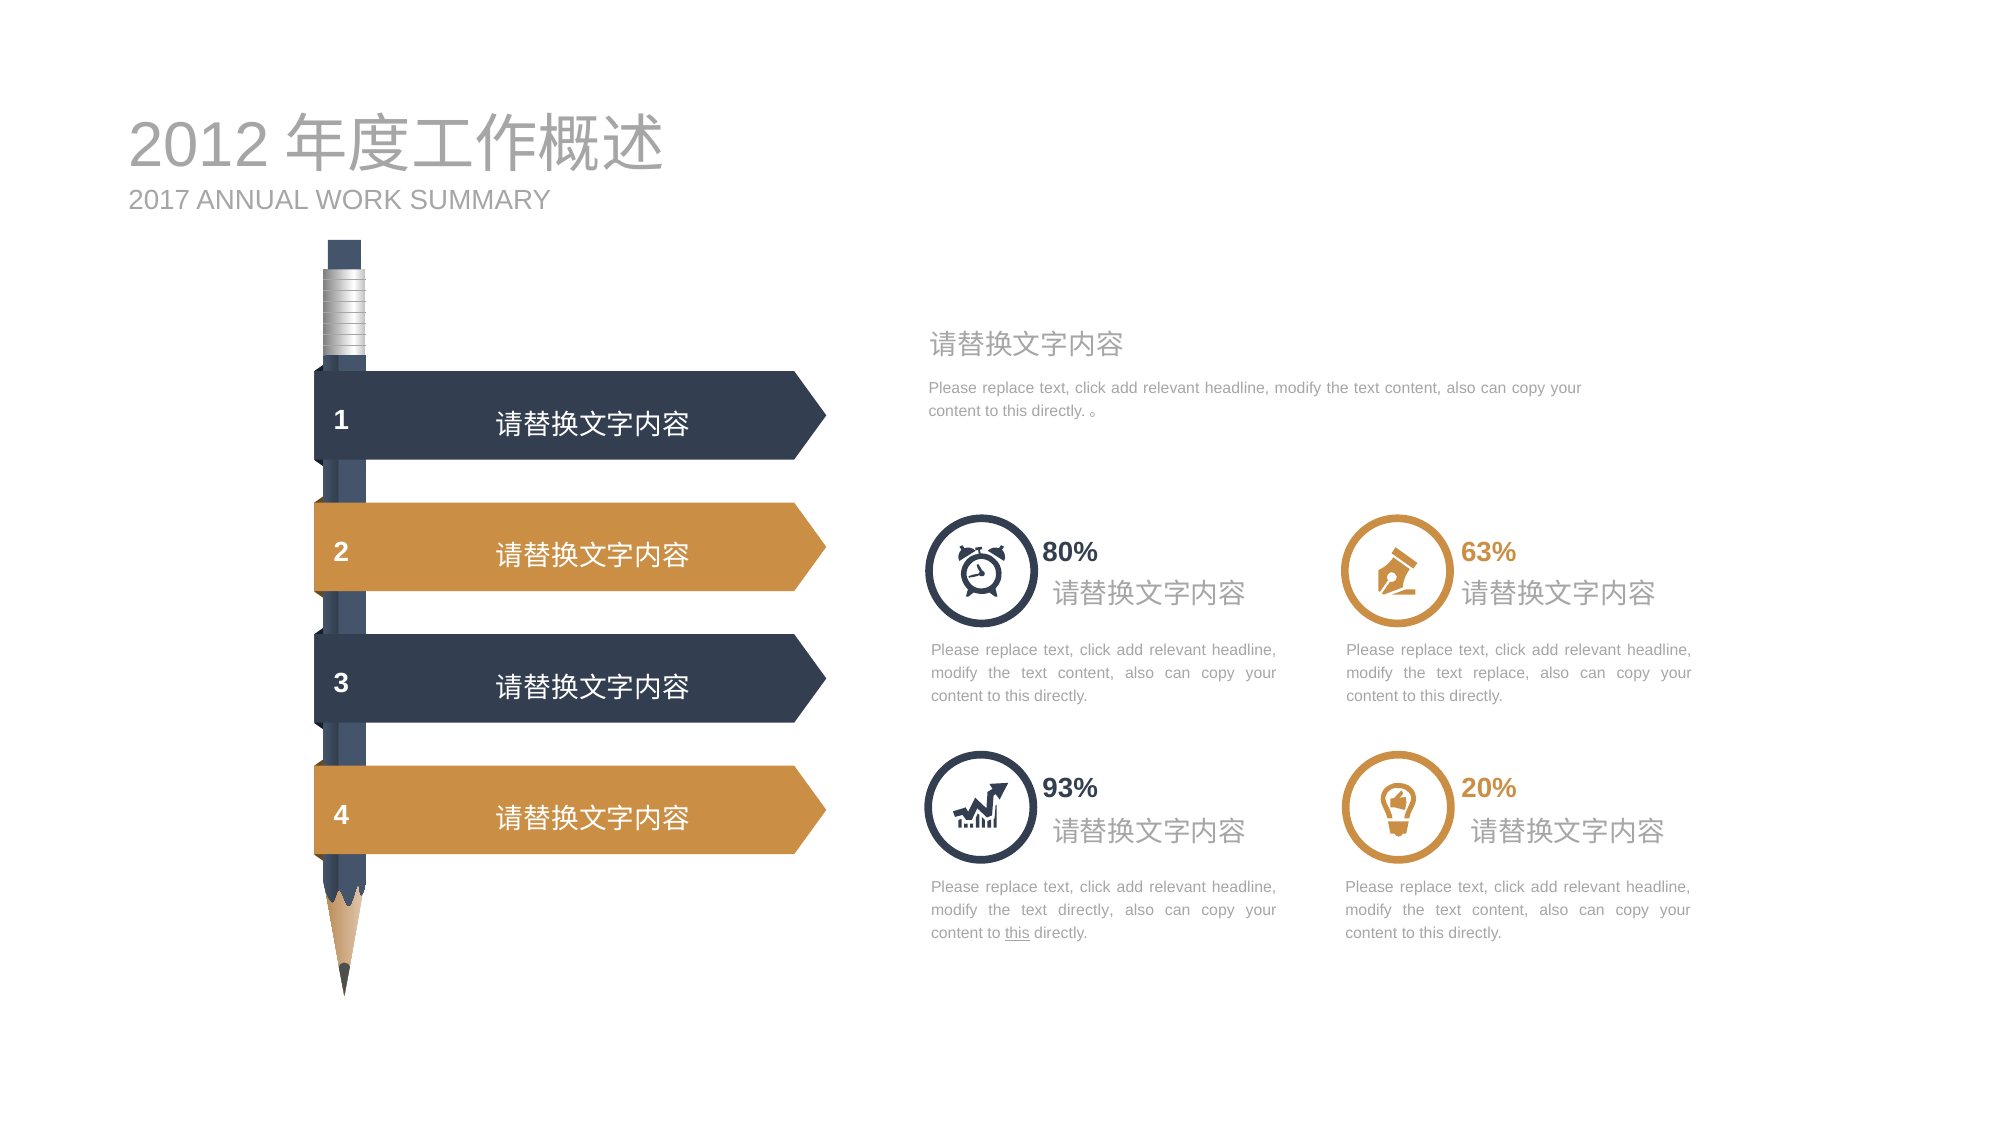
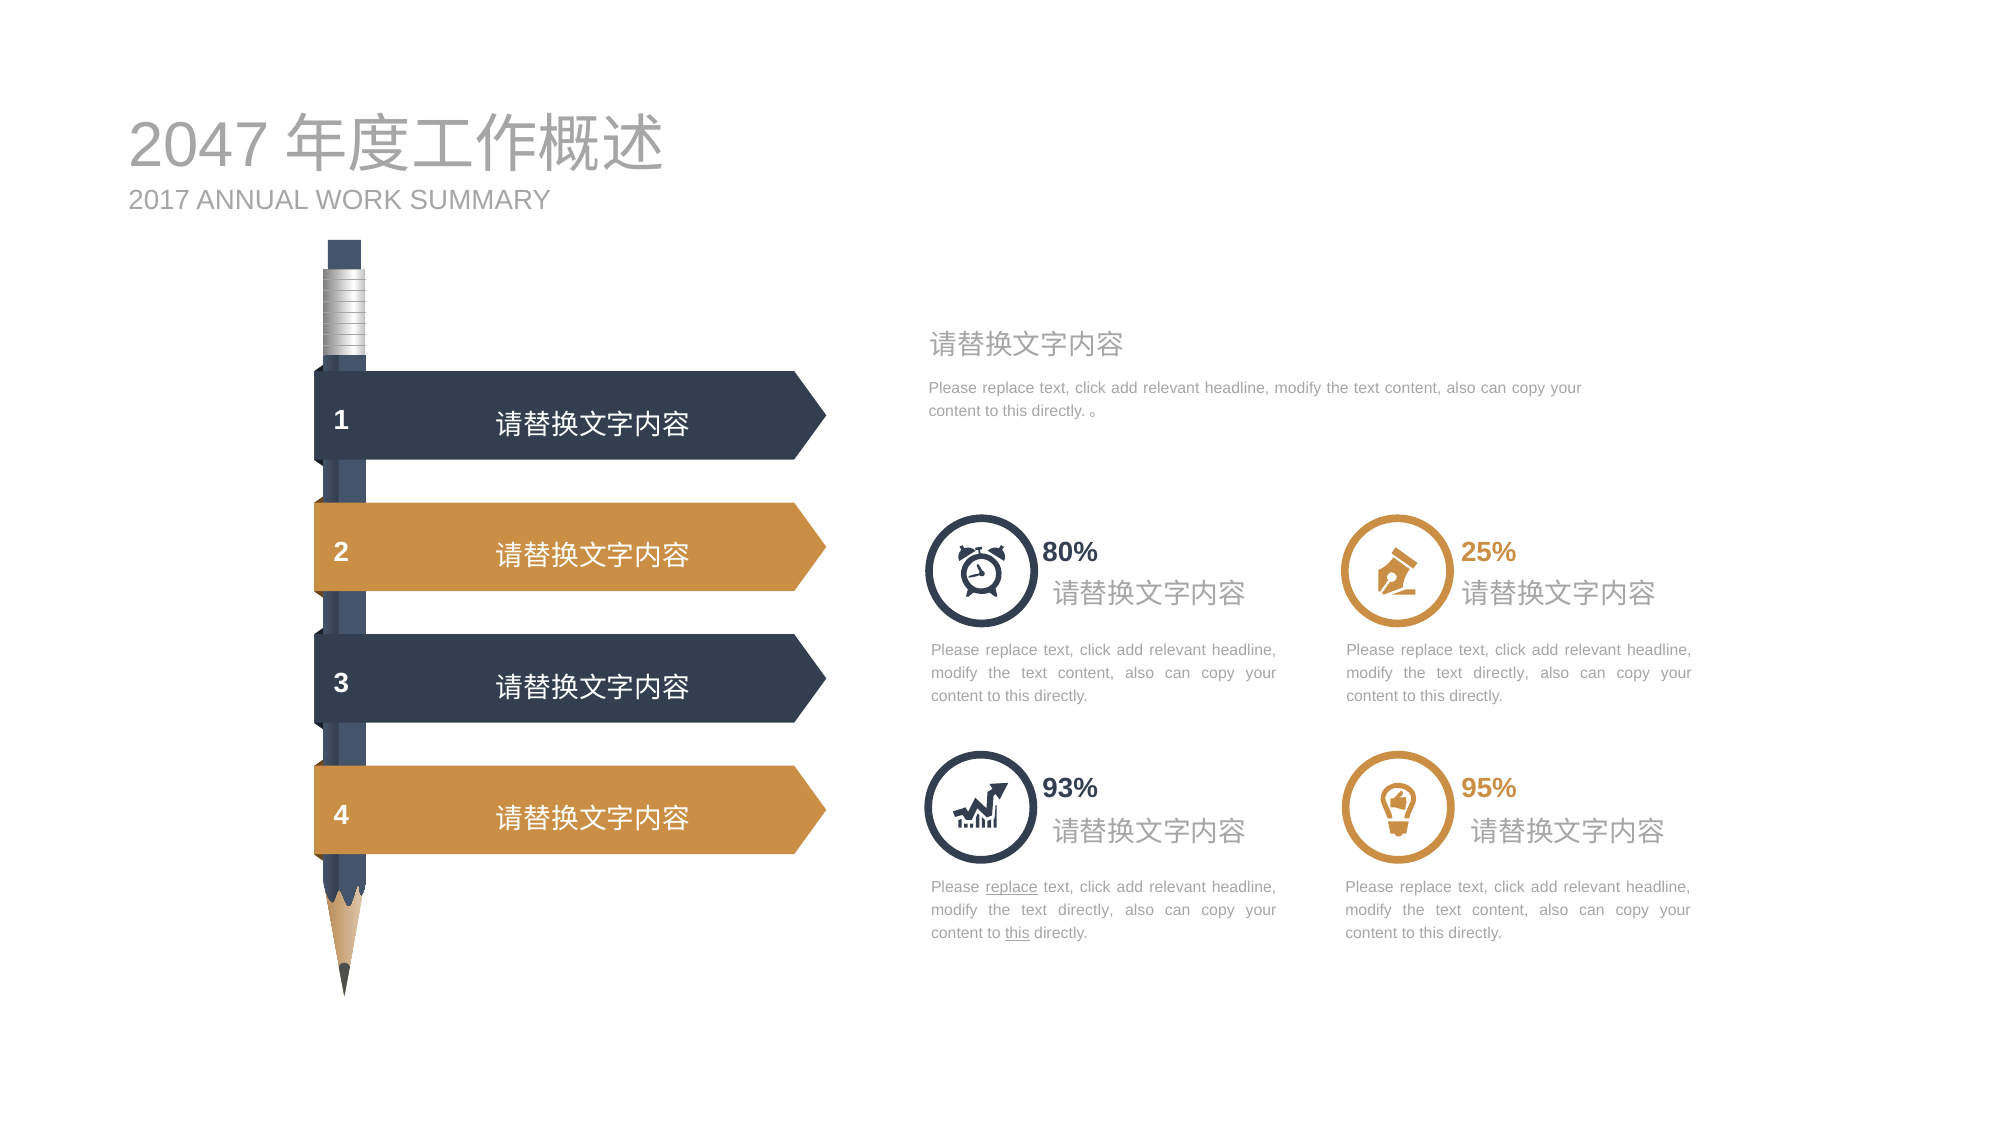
2012: 2012 -> 2047
63%: 63% -> 25%
replace at (1501, 673): replace -> directly
20%: 20% -> 95%
replace at (1012, 888) underline: none -> present
